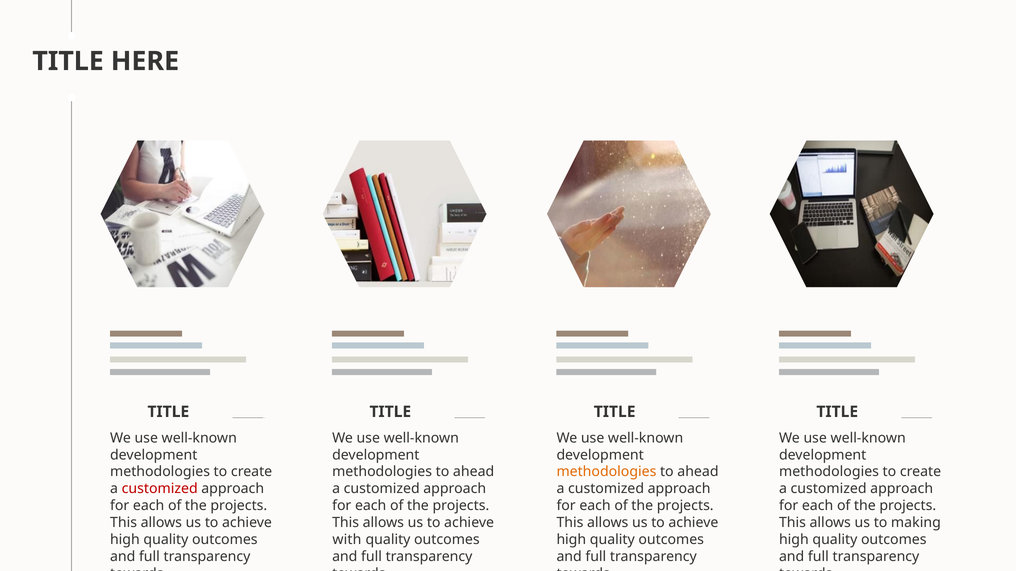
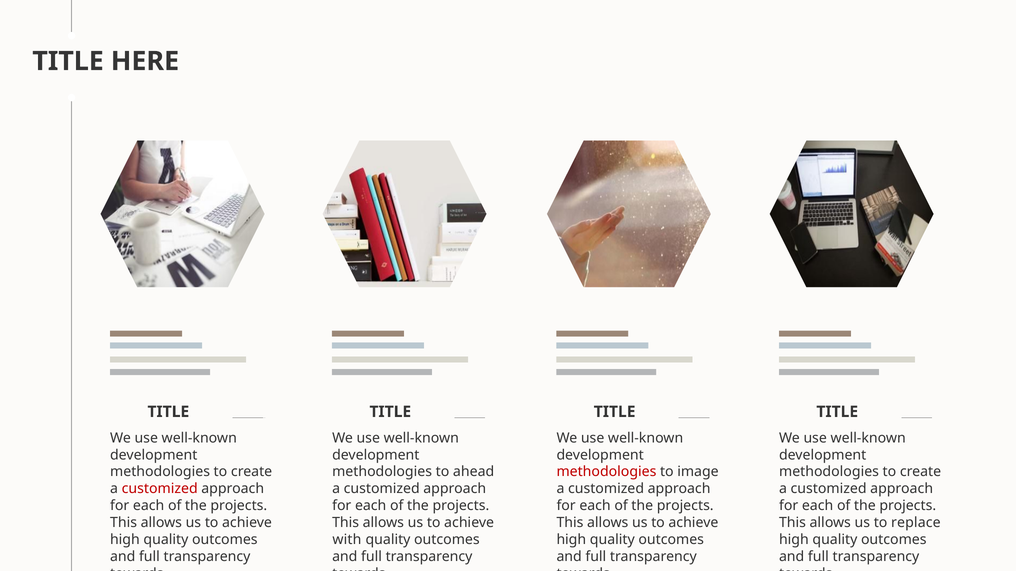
methodologies at (606, 472) colour: orange -> red
ahead at (698, 472): ahead -> image
making: making -> replace
